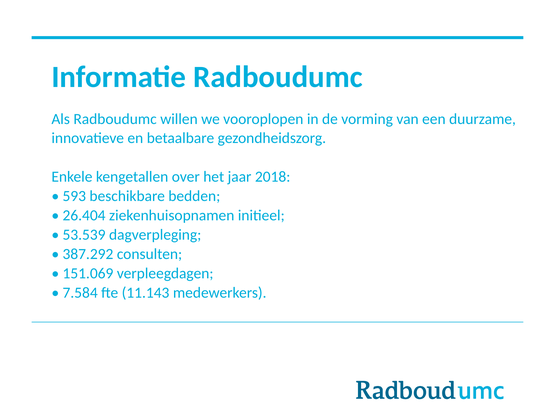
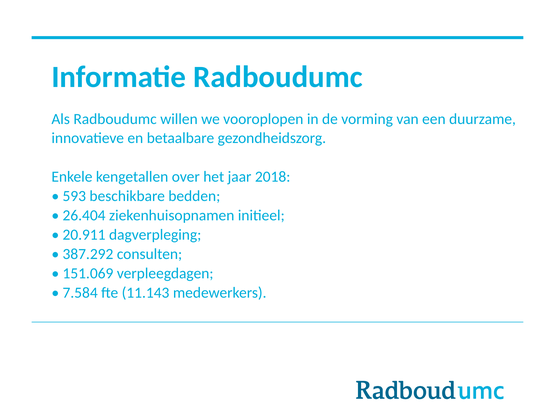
53.539: 53.539 -> 20.911
